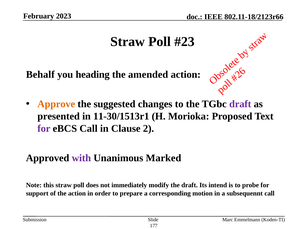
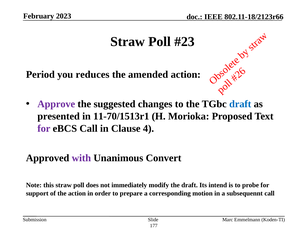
Behalf: Behalf -> Period
heading: heading -> reduces
Approve colour: orange -> purple
draft at (240, 104) colour: purple -> blue
11-30/1513r1: 11-30/1513r1 -> 11-70/1513r1
Clause 2: 2 -> 4
Marked: Marked -> Convert
